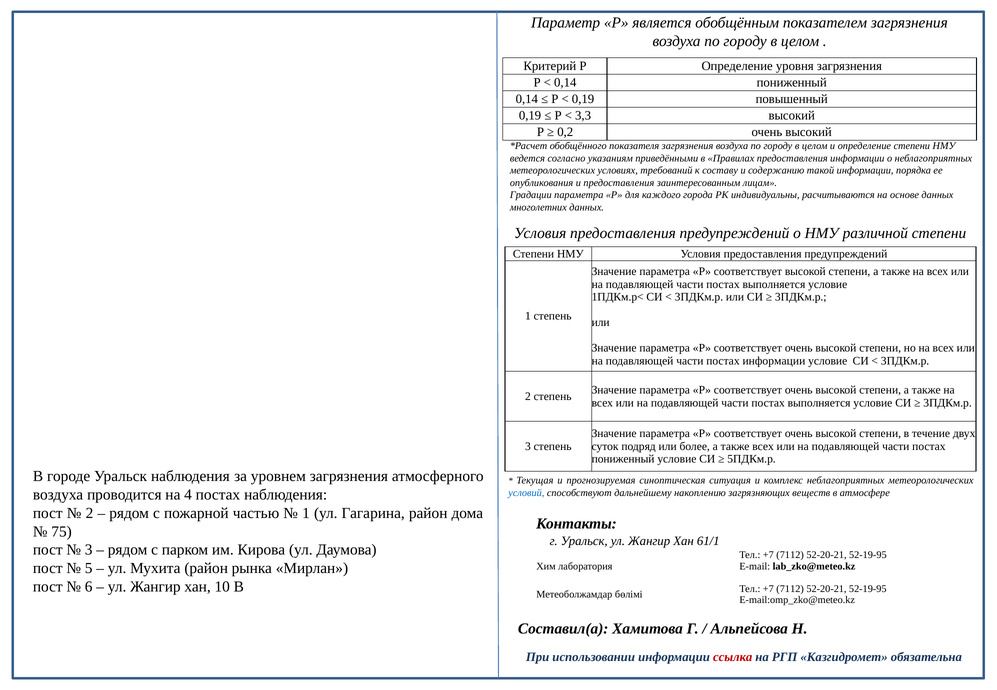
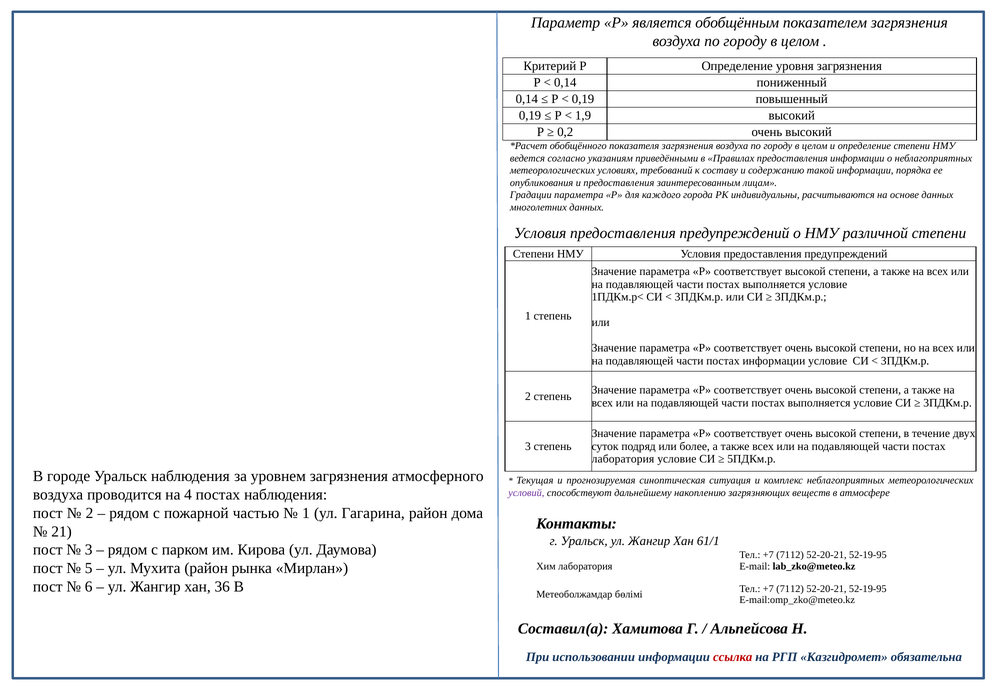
3,3: 3,3 -> 1,9
пониженный at (623, 459): пониженный -> лаборатория
условий colour: blue -> purple
75: 75 -> 21
10: 10 -> 36
